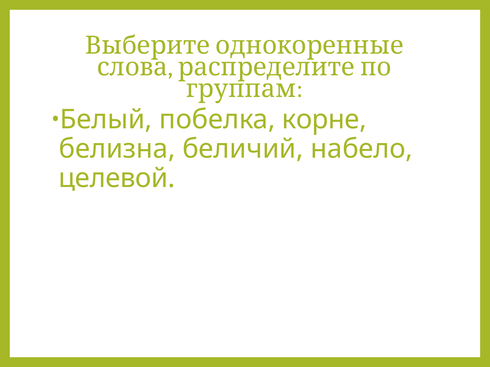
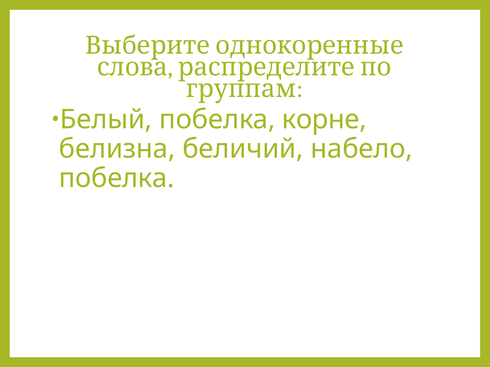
целевой at (117, 179): целевой -> побелка
